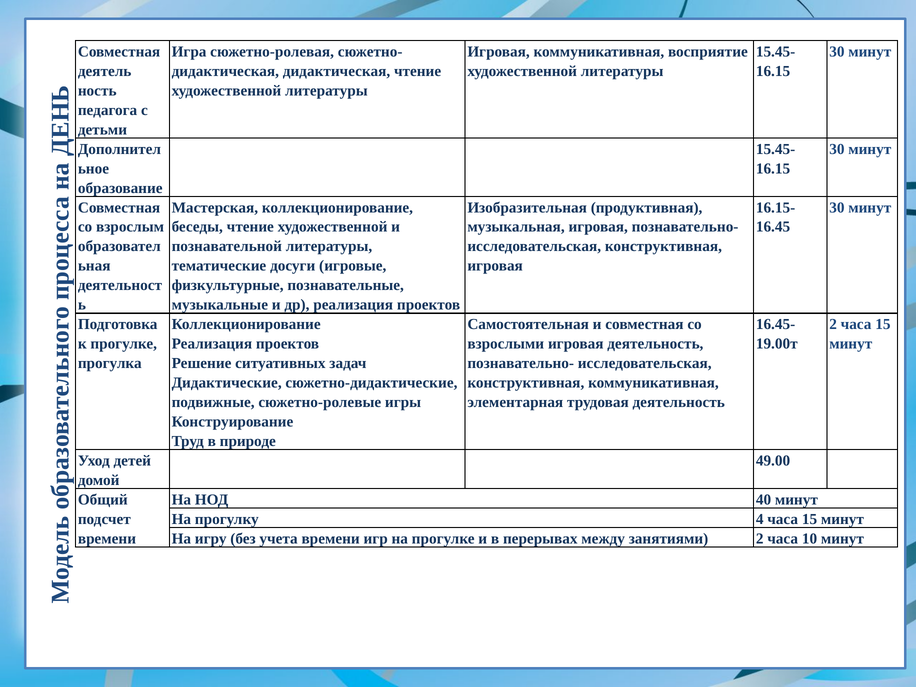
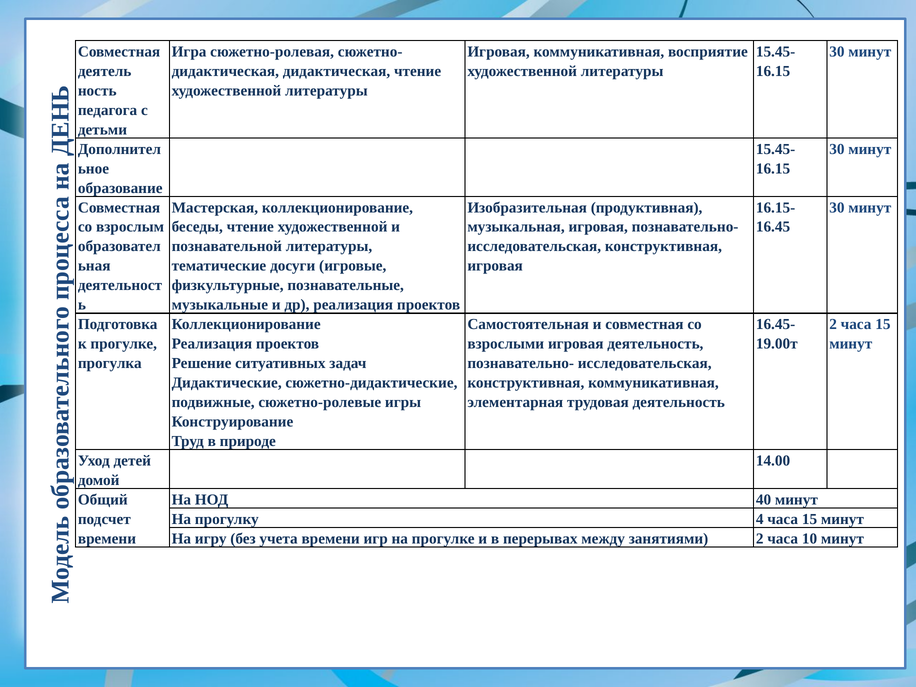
49.00: 49.00 -> 14.00
